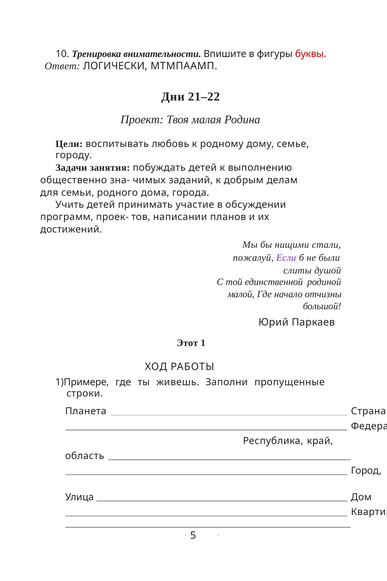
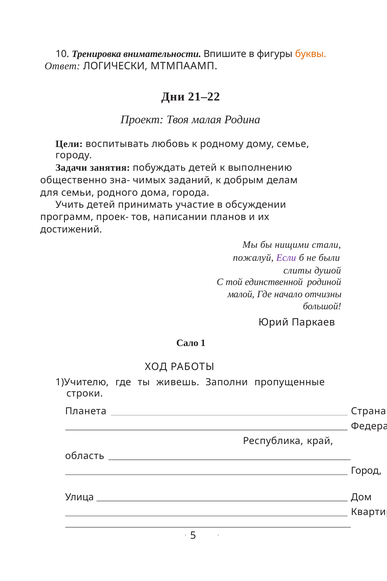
буквы colour: red -> orange
Этот: Этот -> Сало
1)Примере: 1)Примере -> 1)Учителю
